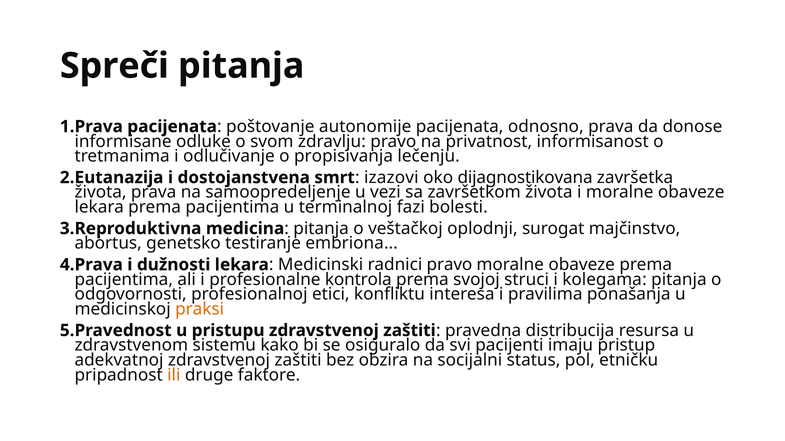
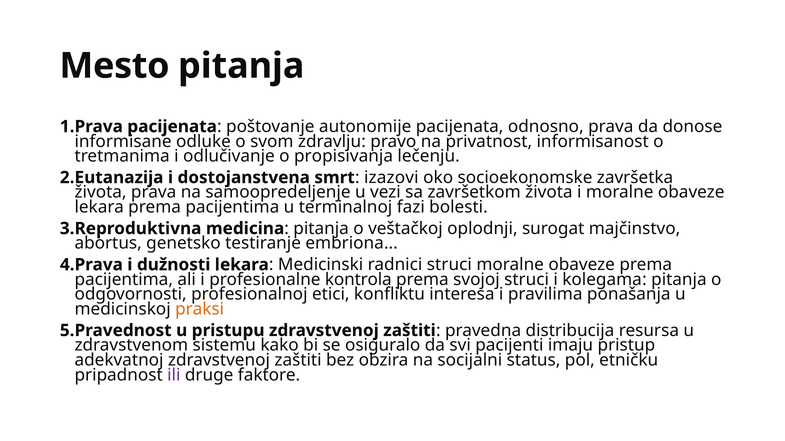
Spreči: Spreči -> Mesto
dijagnostikovana: dijagnostikovana -> socioekonomske
radnici pravo: pravo -> struci
ili colour: orange -> purple
